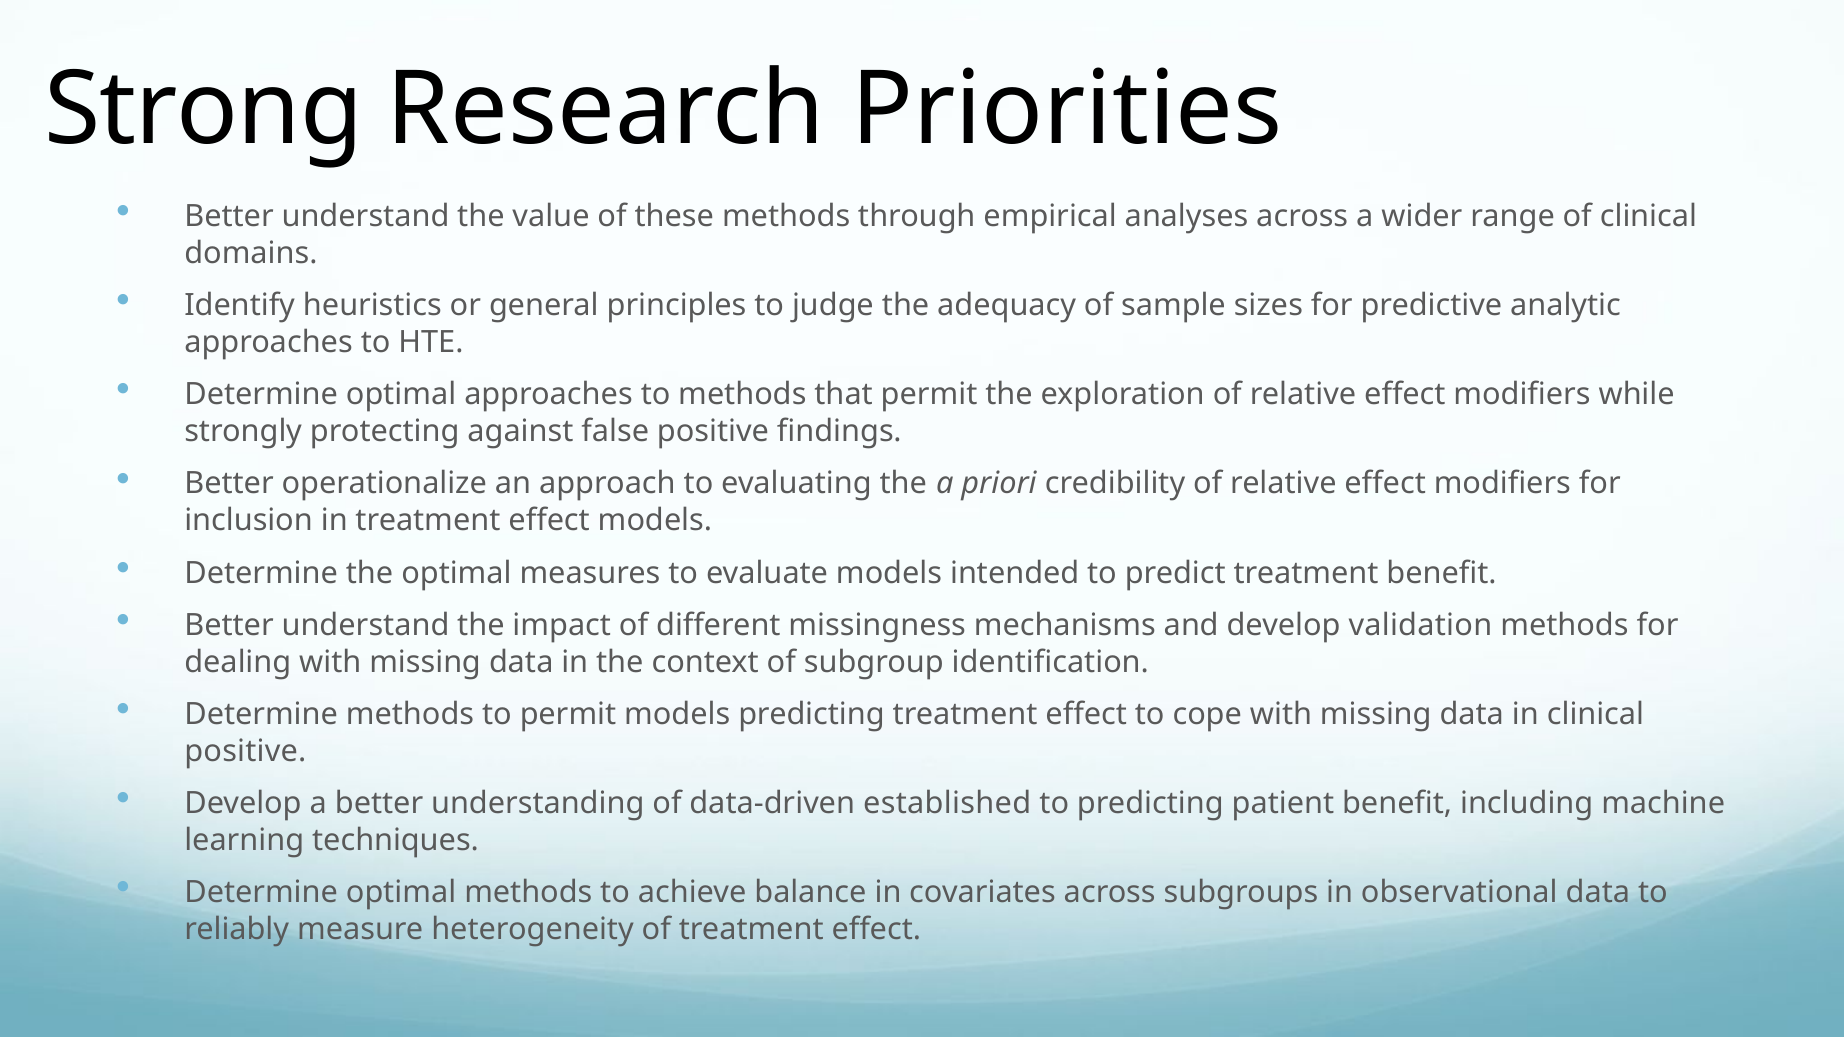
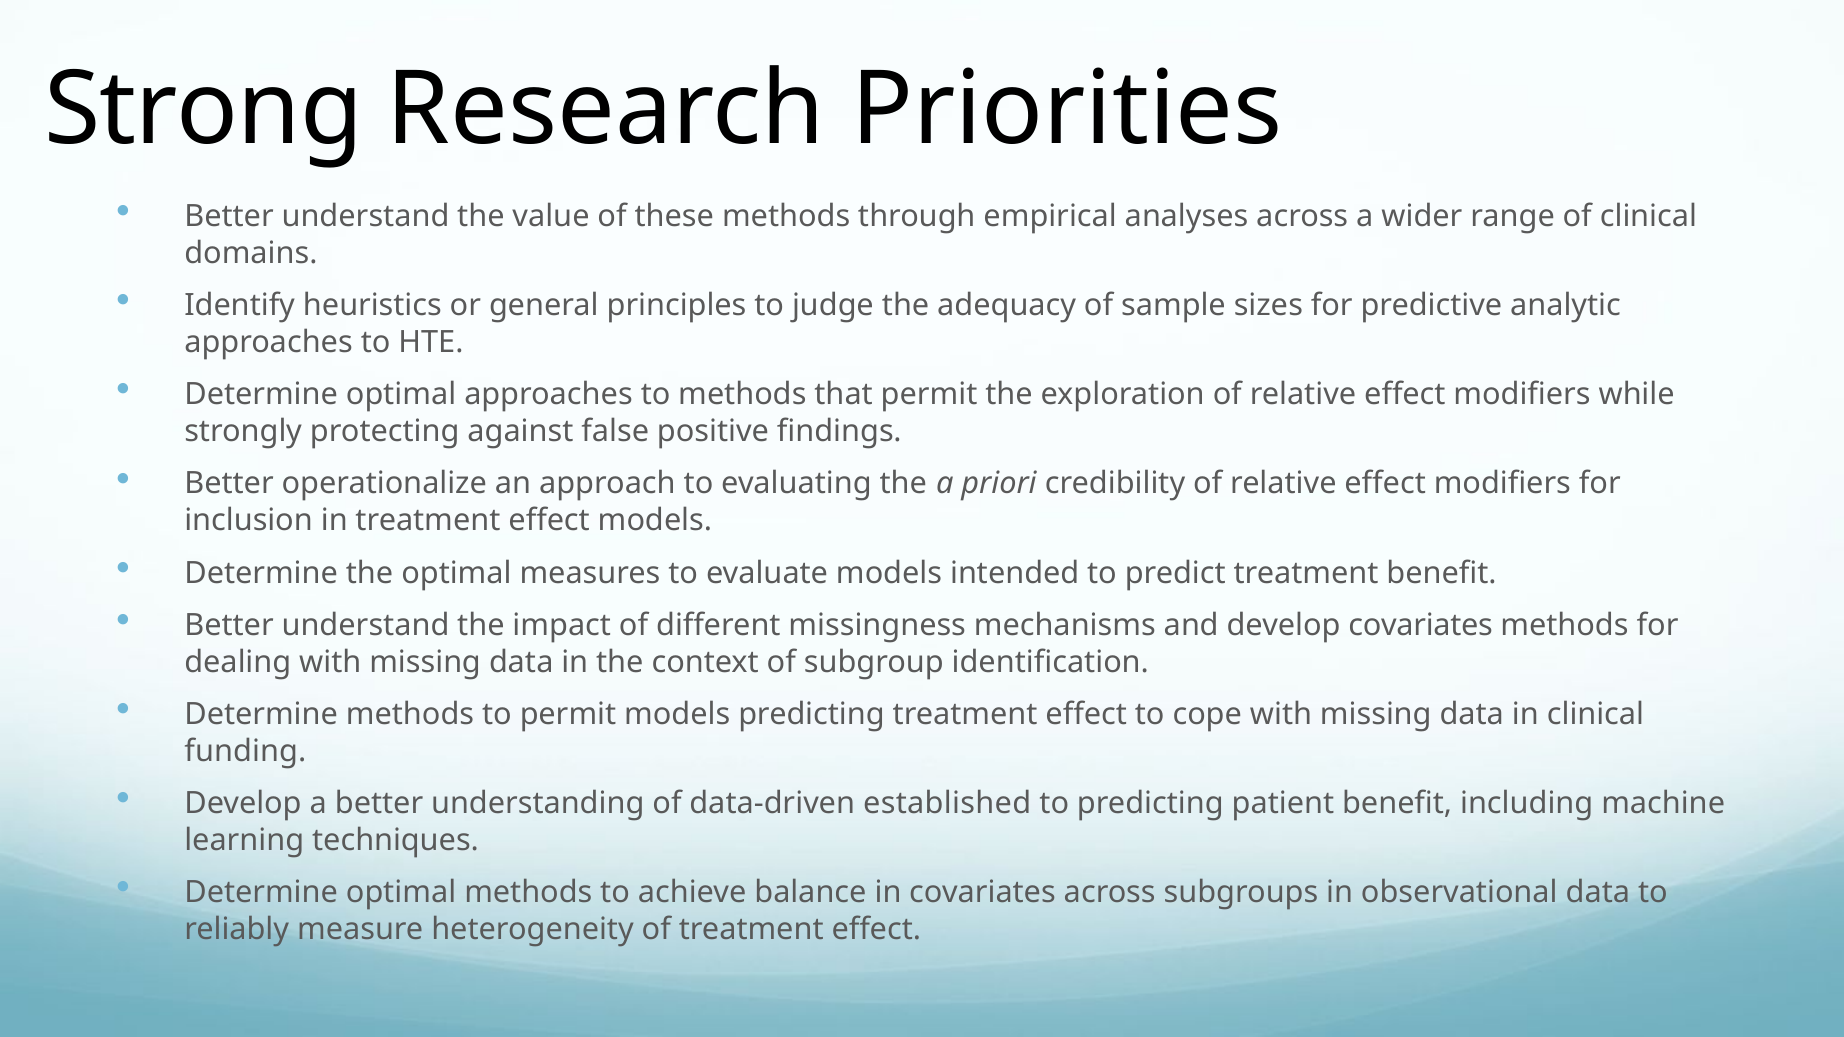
develop validation: validation -> covariates
positive at (245, 751): positive -> funding
